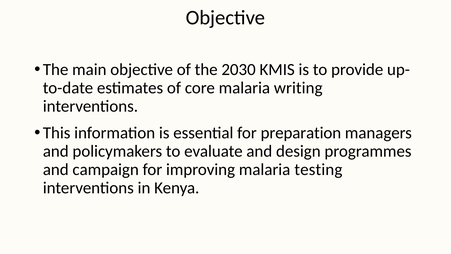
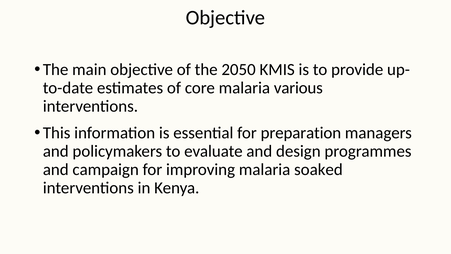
2030: 2030 -> 2050
writing: writing -> various
testing: testing -> soaked
